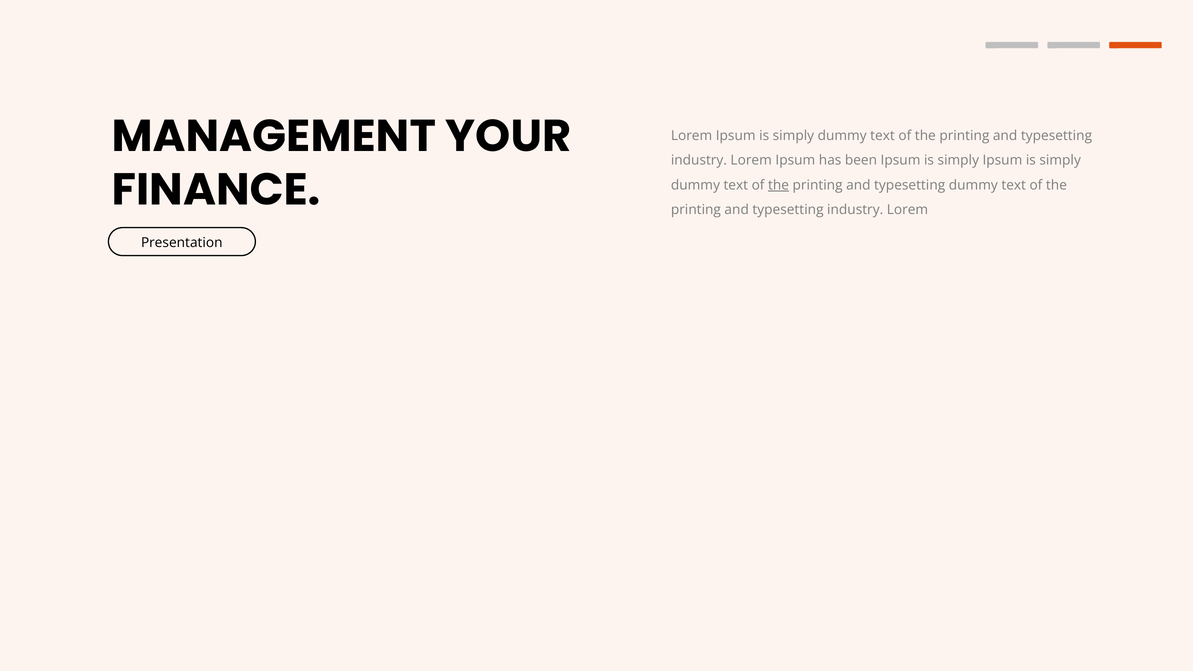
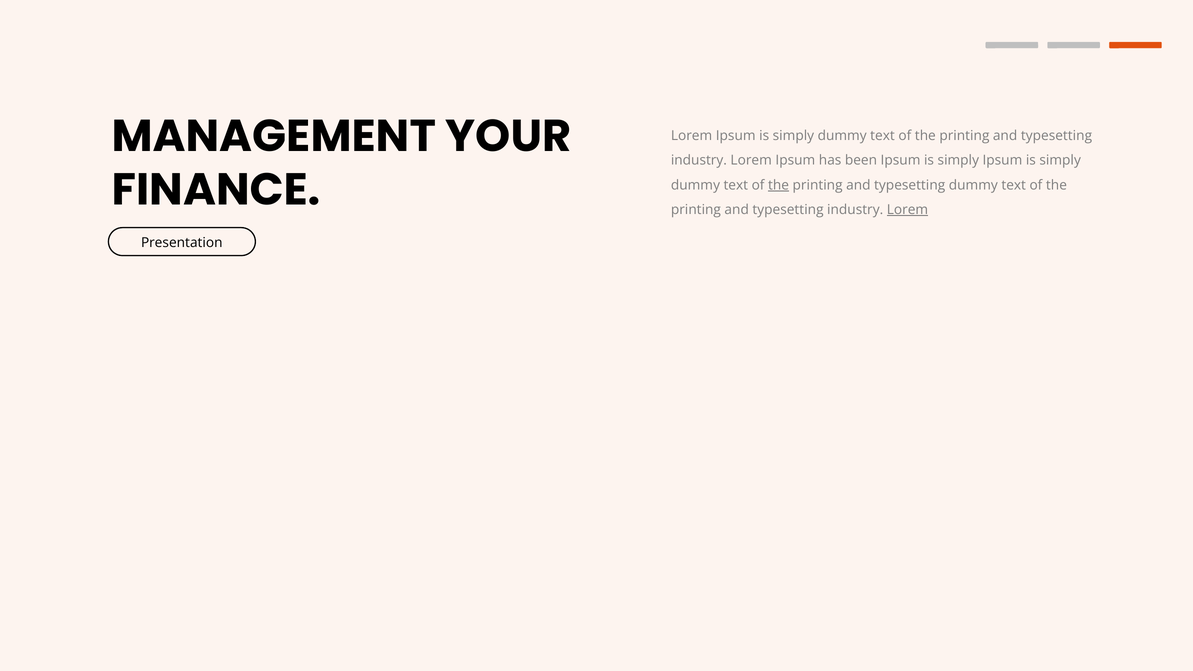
Lorem at (907, 210) underline: none -> present
